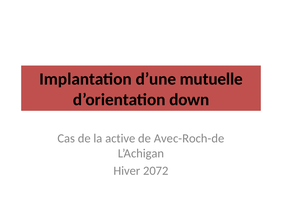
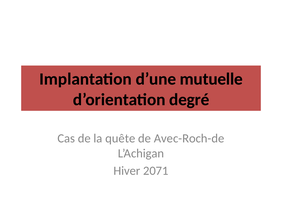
down: down -> degré
active: active -> quête
2072: 2072 -> 2071
